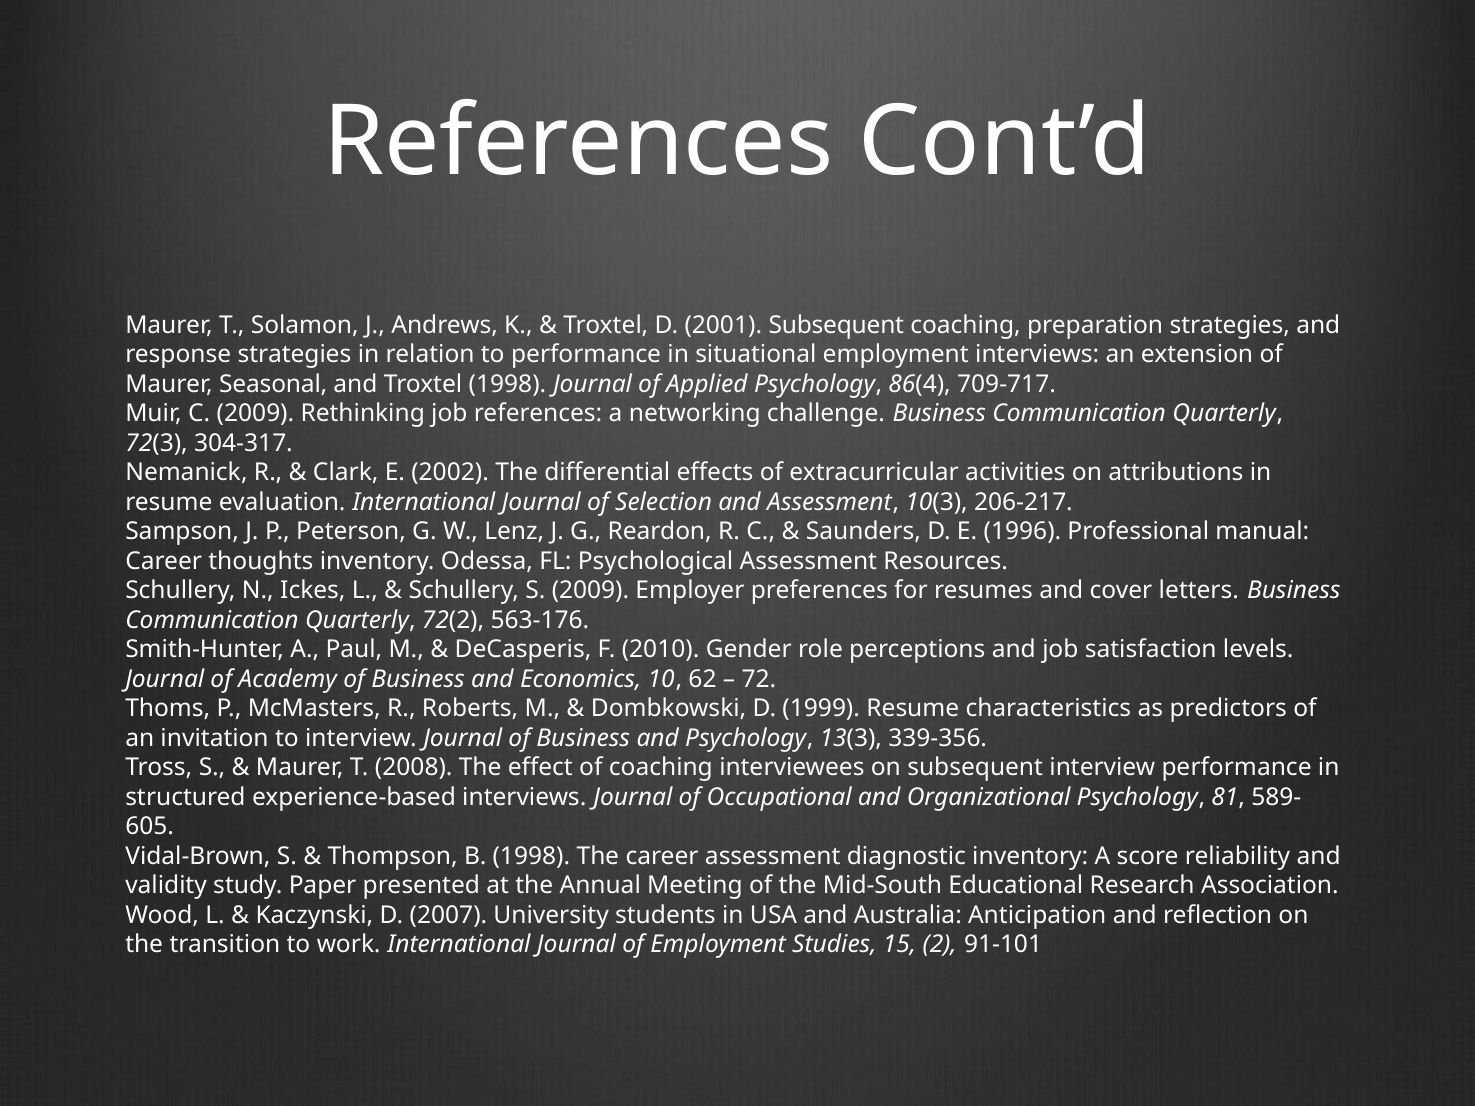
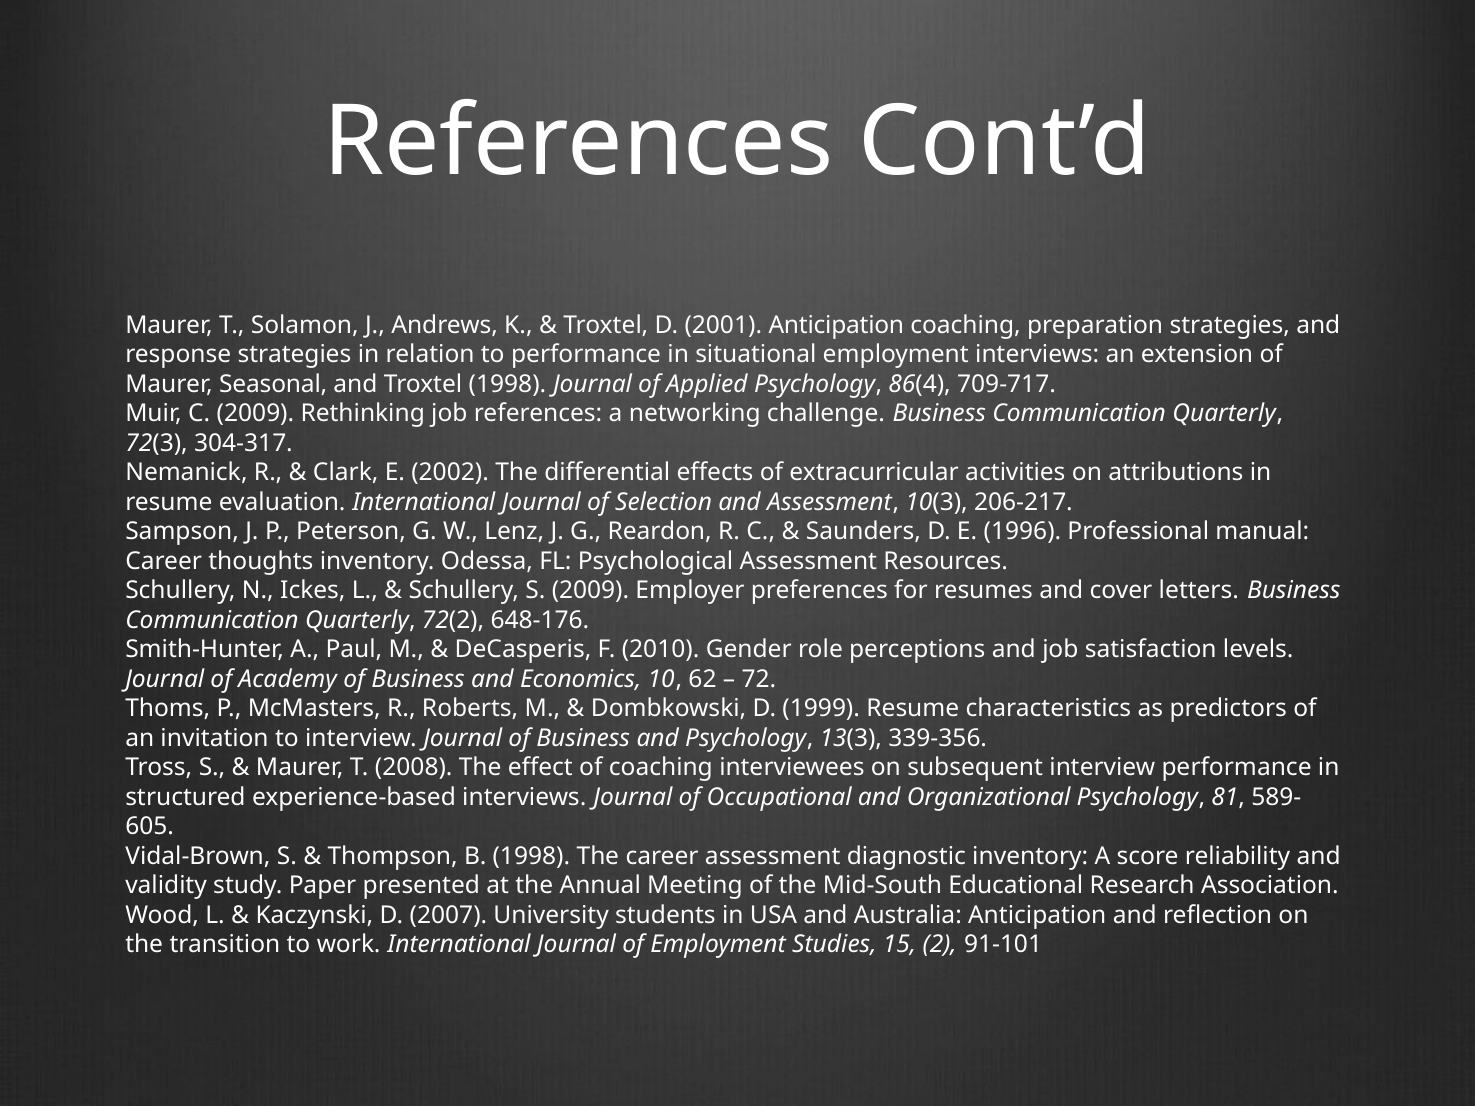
2001 Subsequent: Subsequent -> Anticipation
563-176: 563-176 -> 648-176
